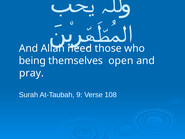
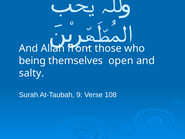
need: need -> front
pray: pray -> salty
